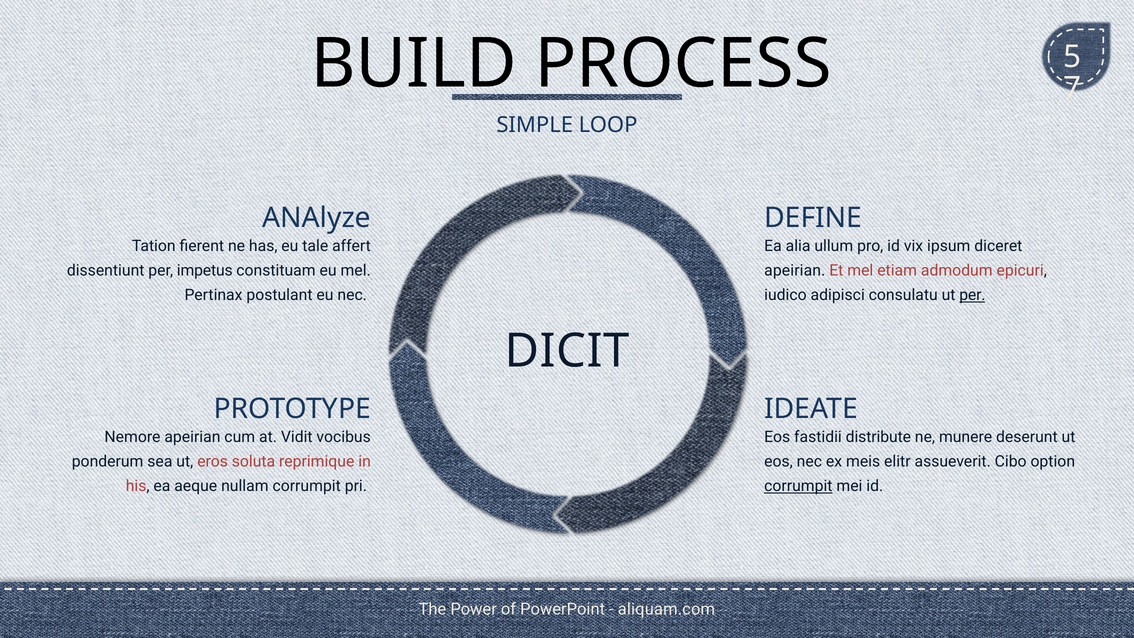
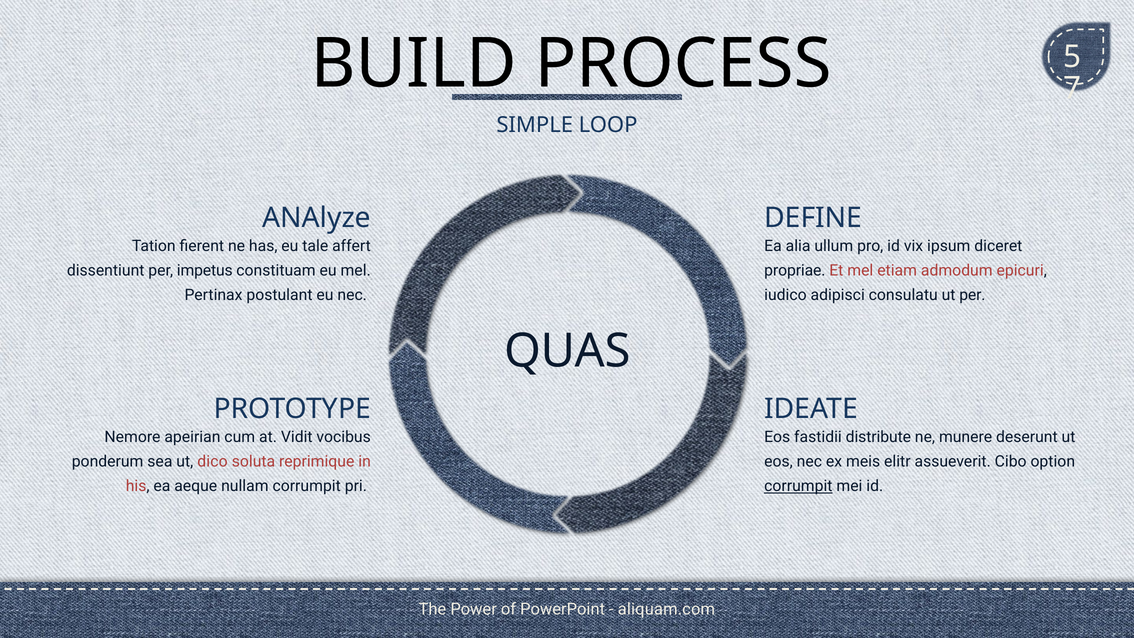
apeirian at (795, 270): apeirian -> propriae
per at (972, 295) underline: present -> none
DICIT: DICIT -> QUAS
eros: eros -> dico
